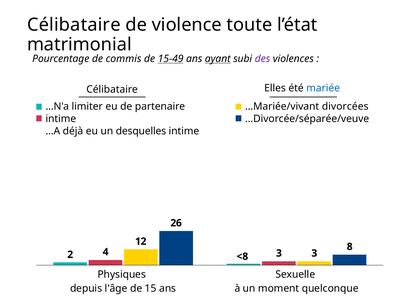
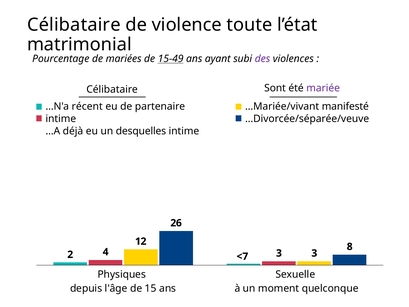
commis: commis -> mariées
ayant underline: present -> none
Elles: Elles -> Sont
mariée colour: blue -> purple
divorcées: divorcées -> manifesté
limiter: limiter -> récent
<8: <8 -> <7
